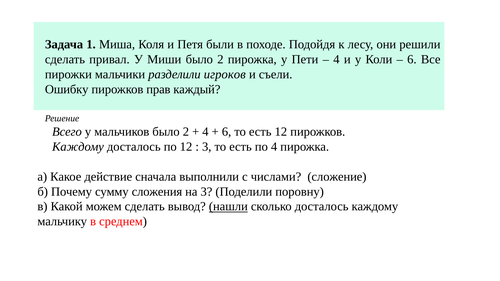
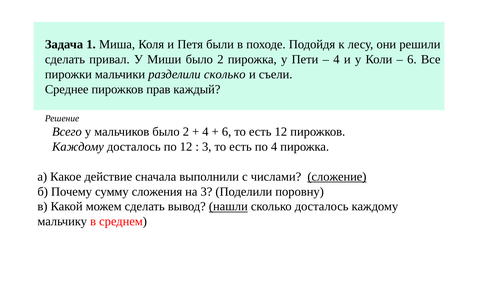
разделили игроков: игроков -> сколько
Ошибку: Ошибку -> Среднее
сложение underline: none -> present
